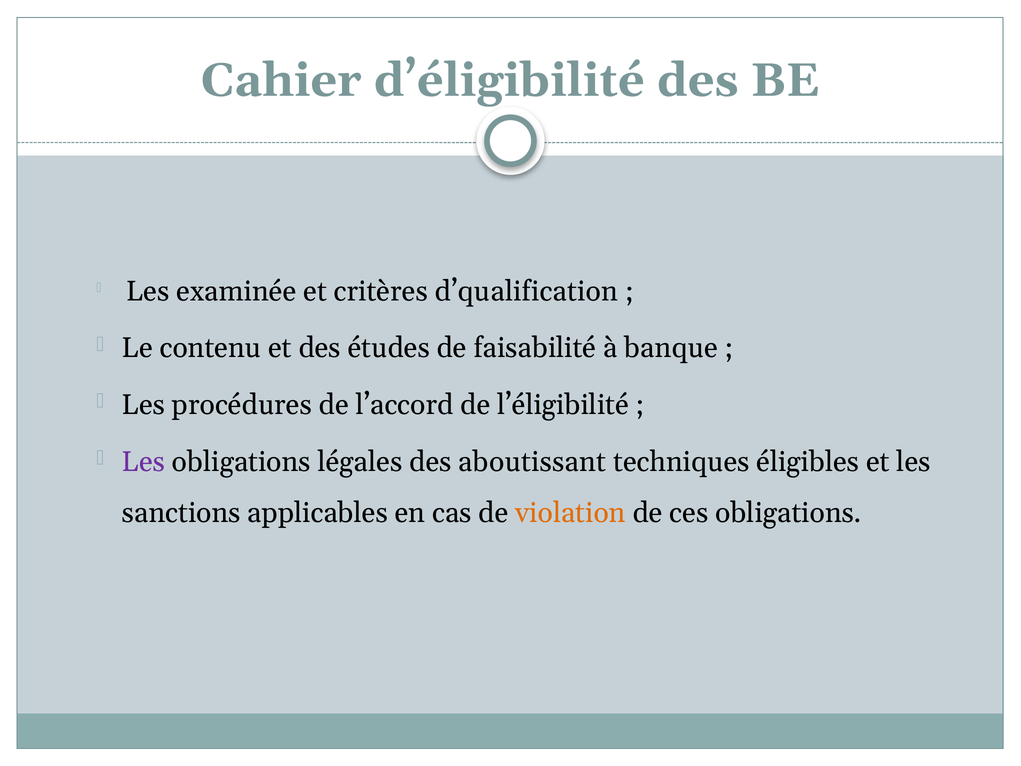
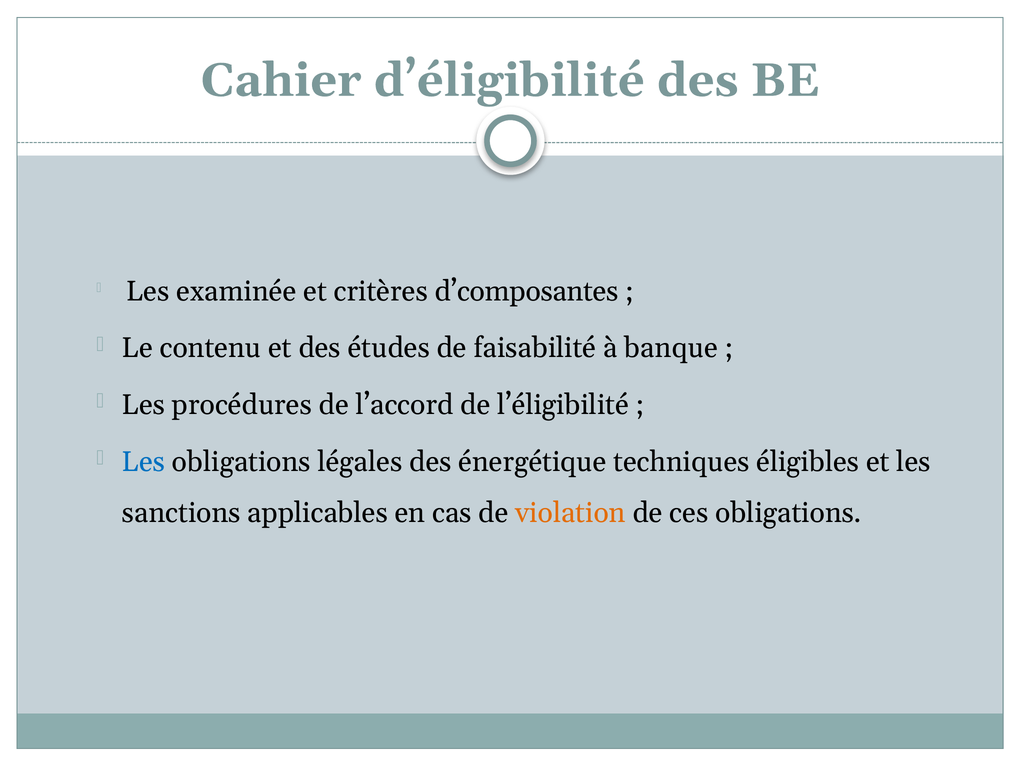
d’qualification: d’qualification -> d’composantes
Les at (144, 462) colour: purple -> blue
aboutissant: aboutissant -> énergétique
